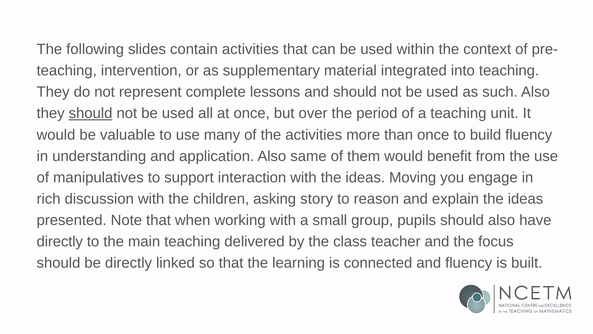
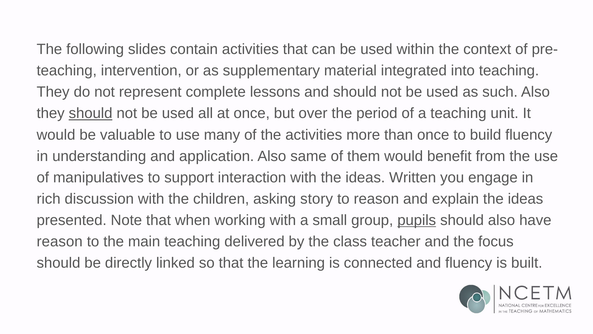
Moving: Moving -> Written
pupils underline: none -> present
directly at (60, 241): directly -> reason
